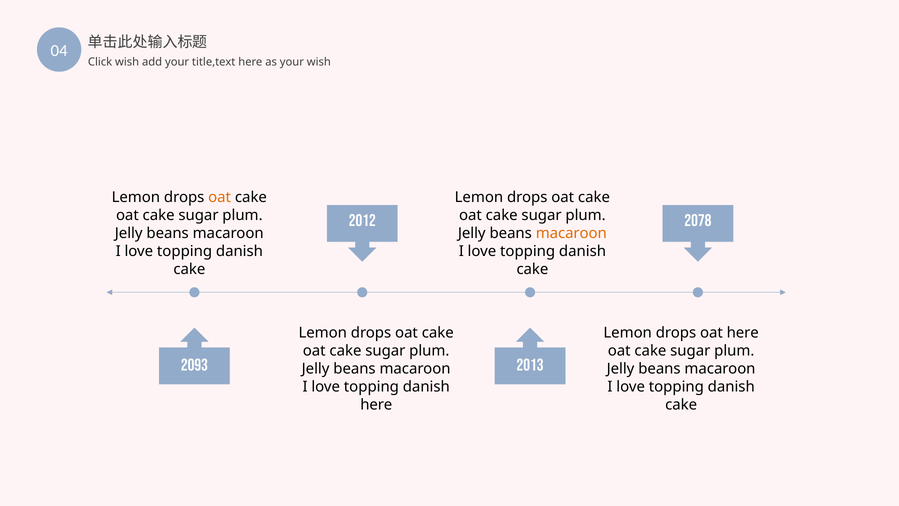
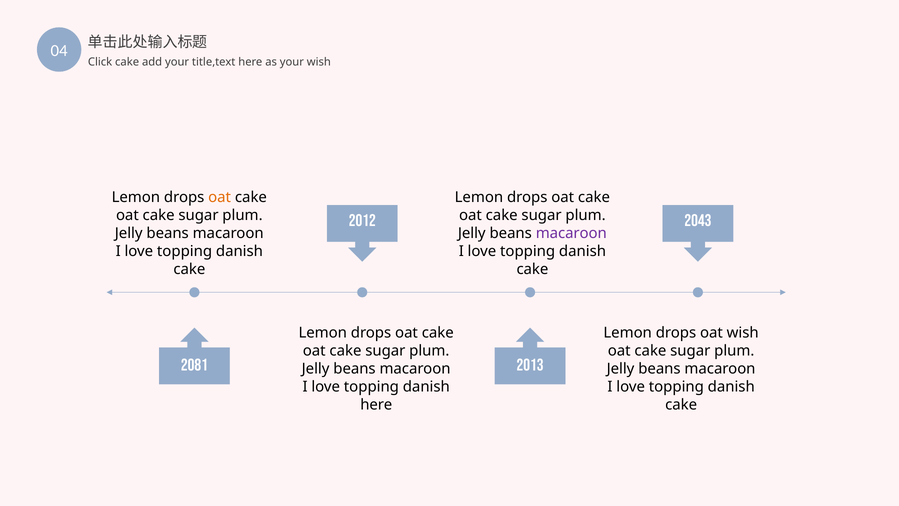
Click wish: wish -> cake
2078: 2078 -> 2043
macaroon at (571, 233) colour: orange -> purple
oat here: here -> wish
2093: 2093 -> 2081
